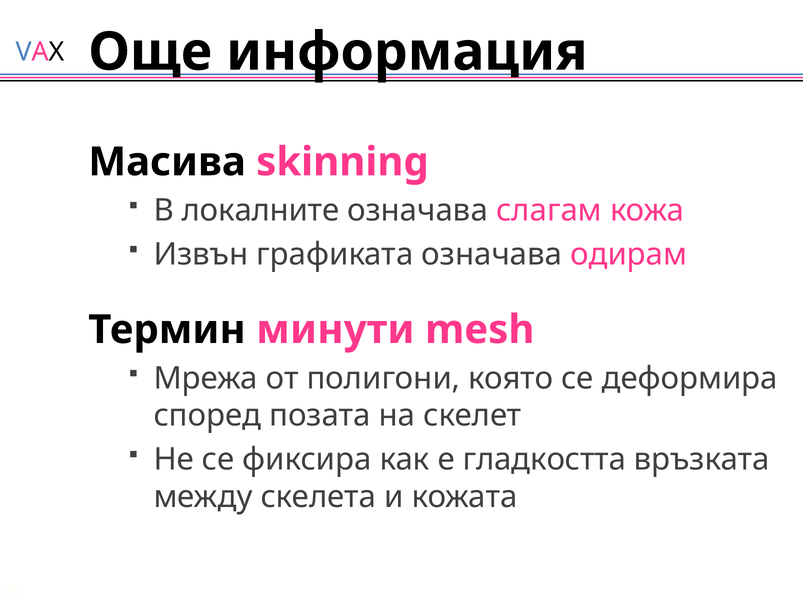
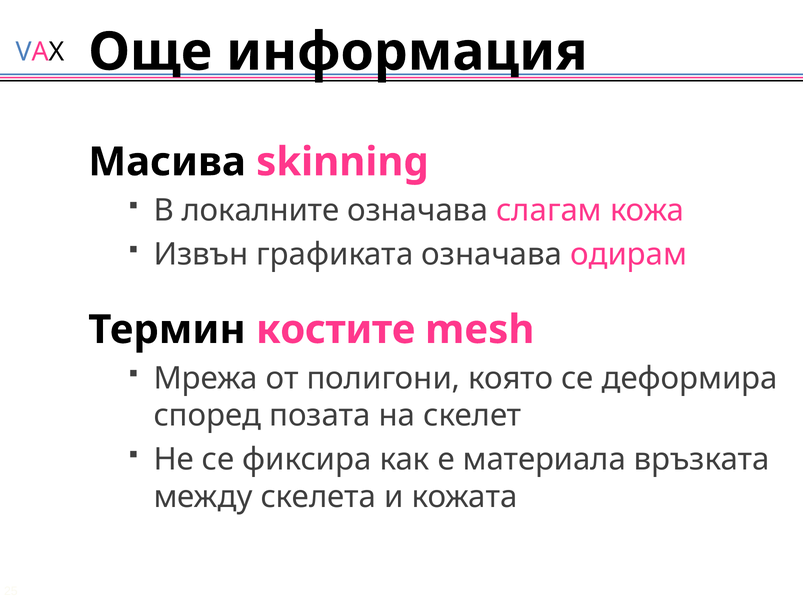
минути: минути -> костите
гладкостта: гладкостта -> материала
